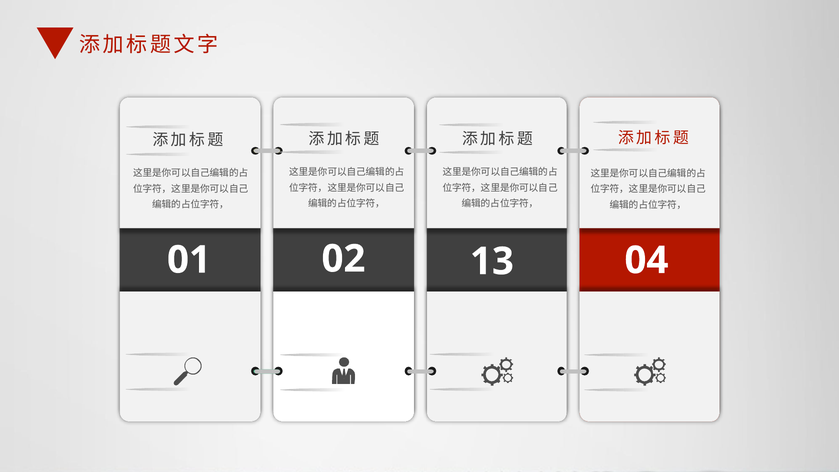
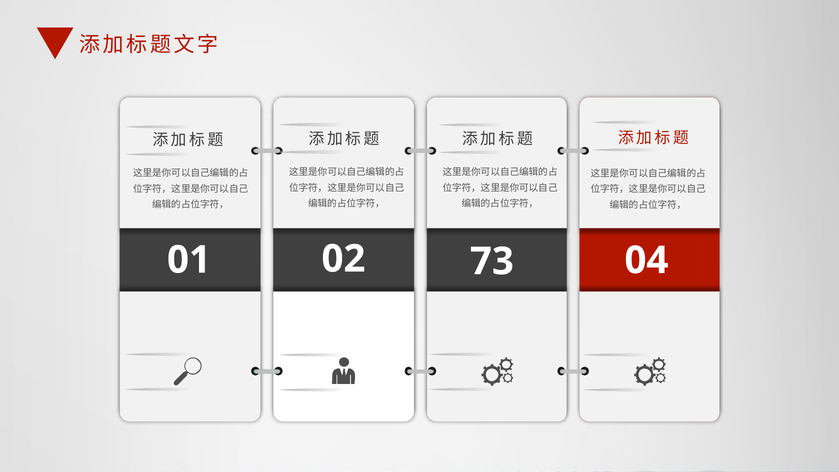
13: 13 -> 73
